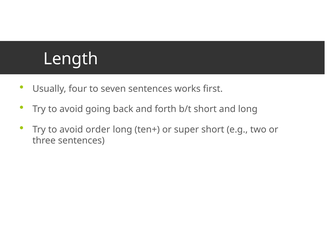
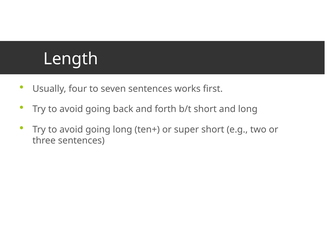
order at (98, 129): order -> going
